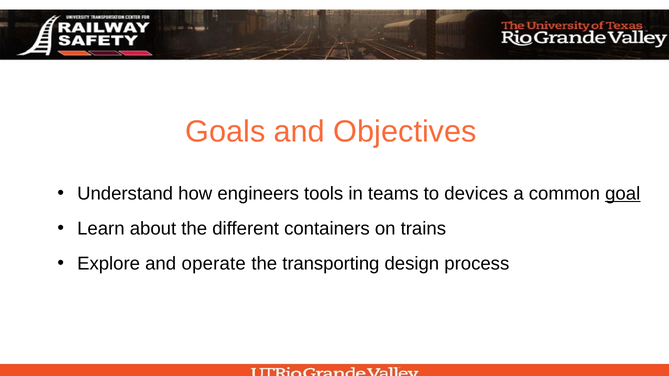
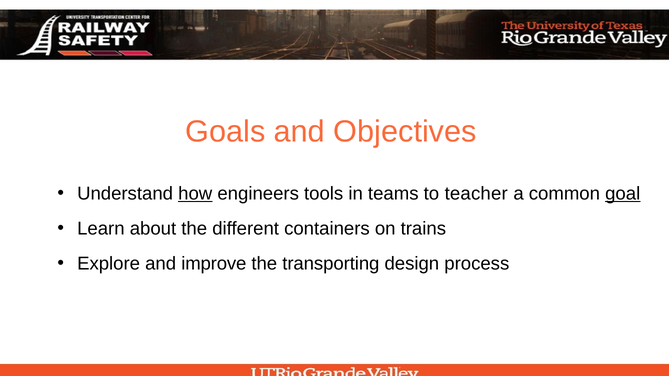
how underline: none -> present
devices: devices -> teacher
operate: operate -> improve
